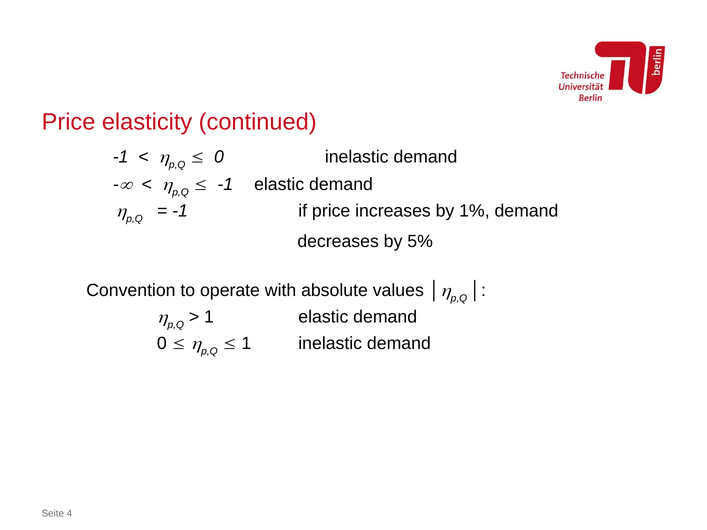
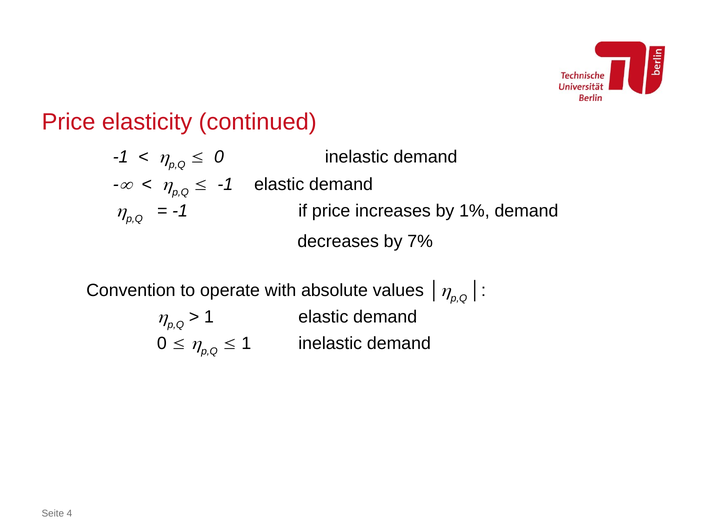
5%: 5% -> 7%
